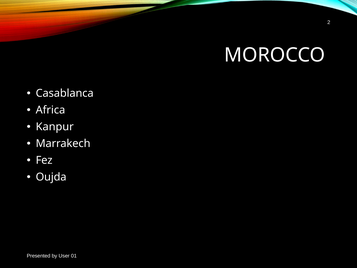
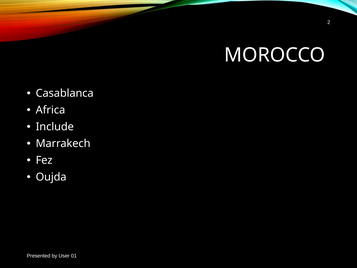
Kanpur: Kanpur -> Include
